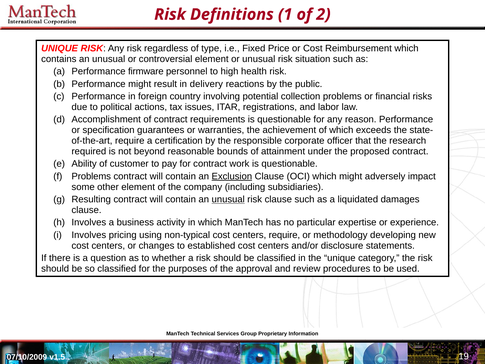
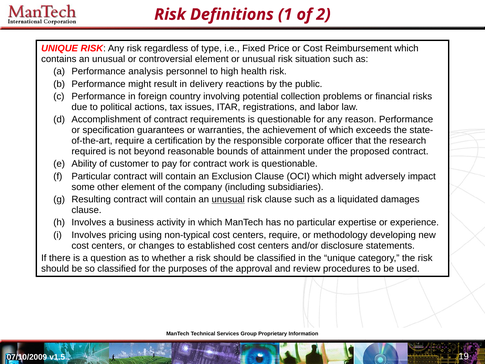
firmware: firmware -> analysis
Problems at (91, 176): Problems -> Particular
Exclusion underline: present -> none
